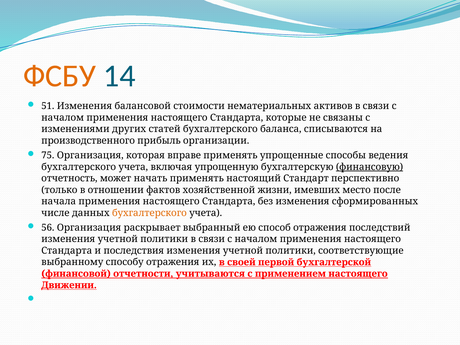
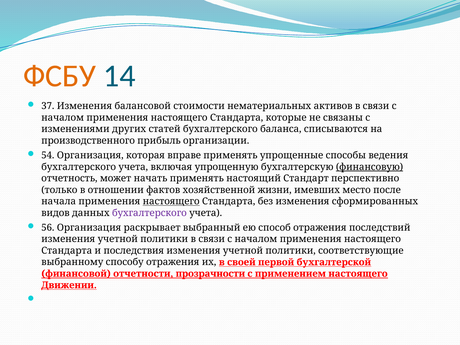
51: 51 -> 37
75: 75 -> 54
настоящего at (171, 201) underline: none -> present
числе: числе -> видов
бухгалтерского at (149, 213) colour: orange -> purple
учитываются: учитываются -> прозрачности
